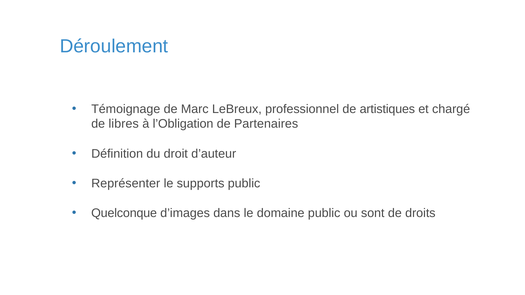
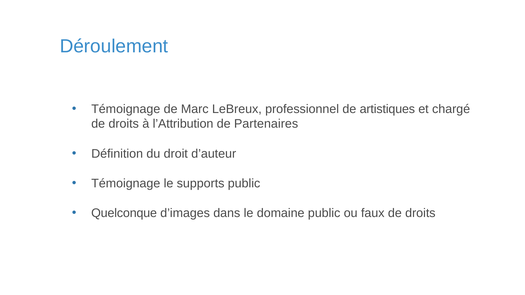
libres at (124, 124): libres -> droits
l’Obligation: l’Obligation -> l’Attribution
Représenter at (126, 184): Représenter -> Témoignage
sont: sont -> faux
